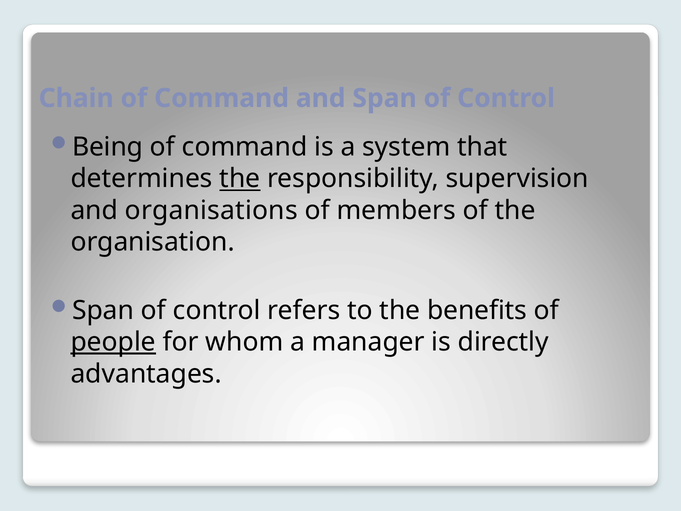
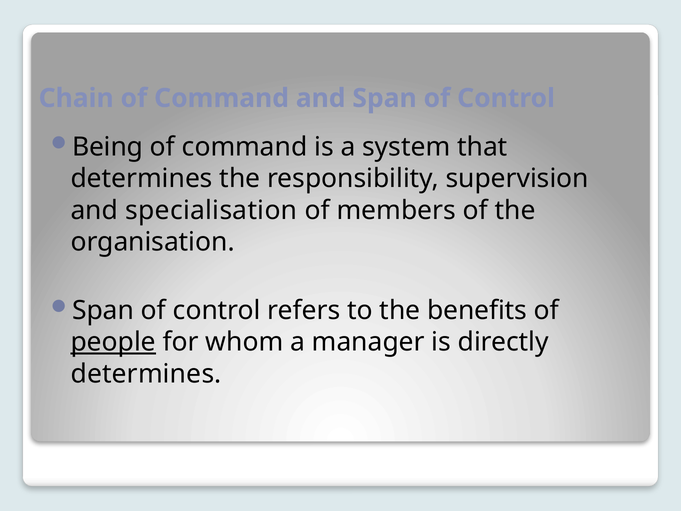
the at (240, 179) underline: present -> none
organisations: organisations -> specialisation
advantages at (146, 374): advantages -> determines
